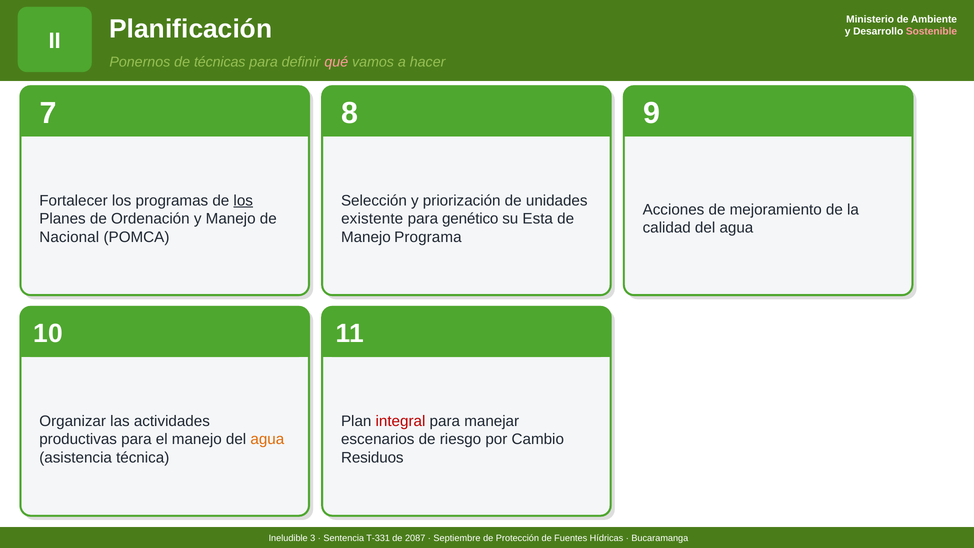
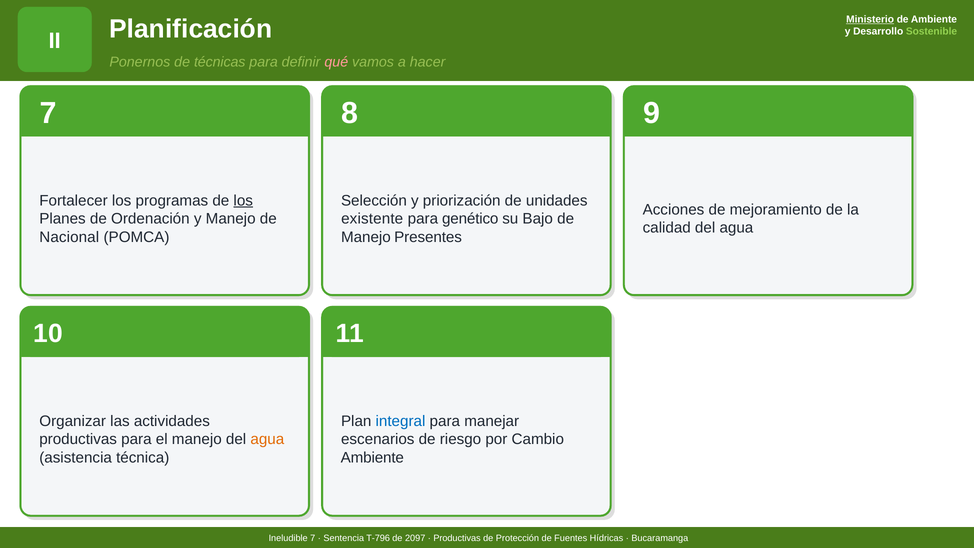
Ministerio underline: none -> present
Sostenible colour: pink -> light green
Esta: Esta -> Bajo
Programa: Programa -> Presentes
integral colour: red -> blue
Residuos at (372, 458): Residuos -> Ambiente
Ineludible 3: 3 -> 7
T-331: T-331 -> T-796
2087: 2087 -> 2097
Septiembre at (457, 538): Septiembre -> Productivas
